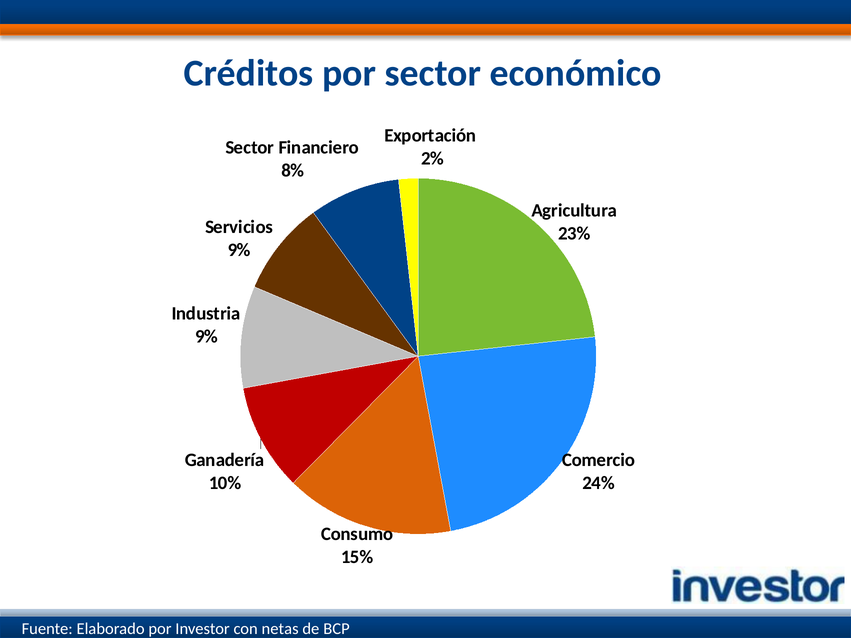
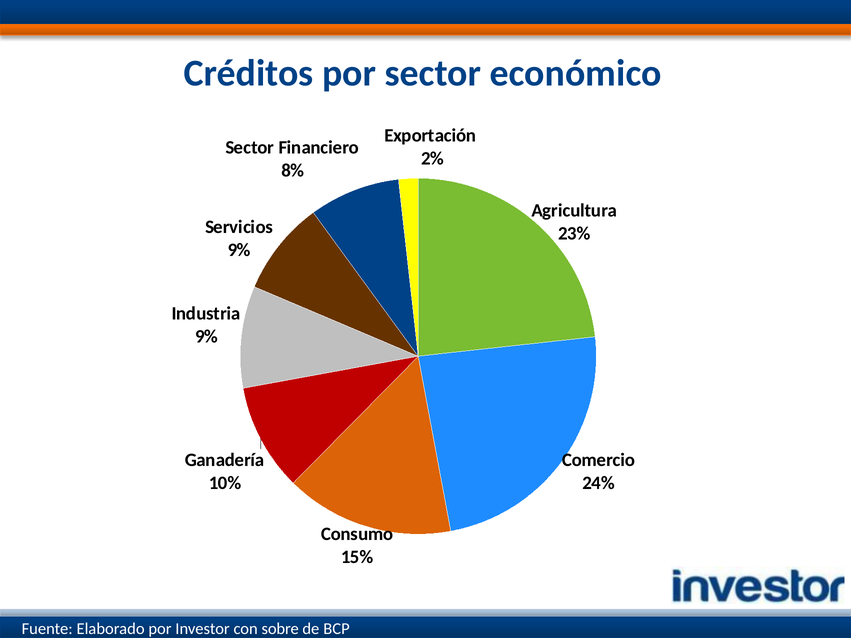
netas: netas -> sobre
